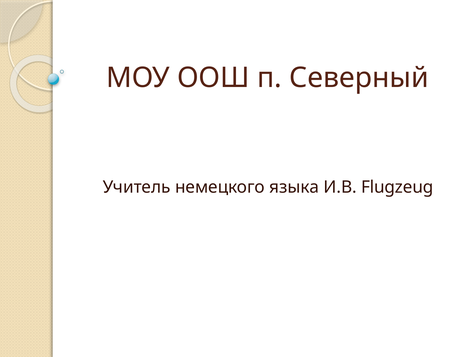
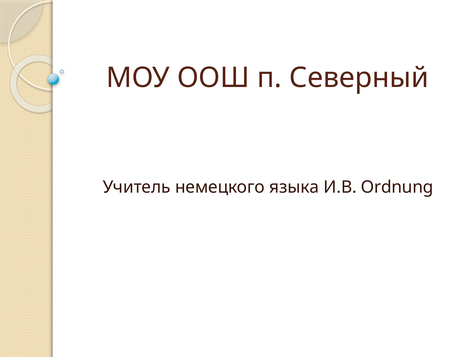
Flugzeug: Flugzeug -> Ordnung
